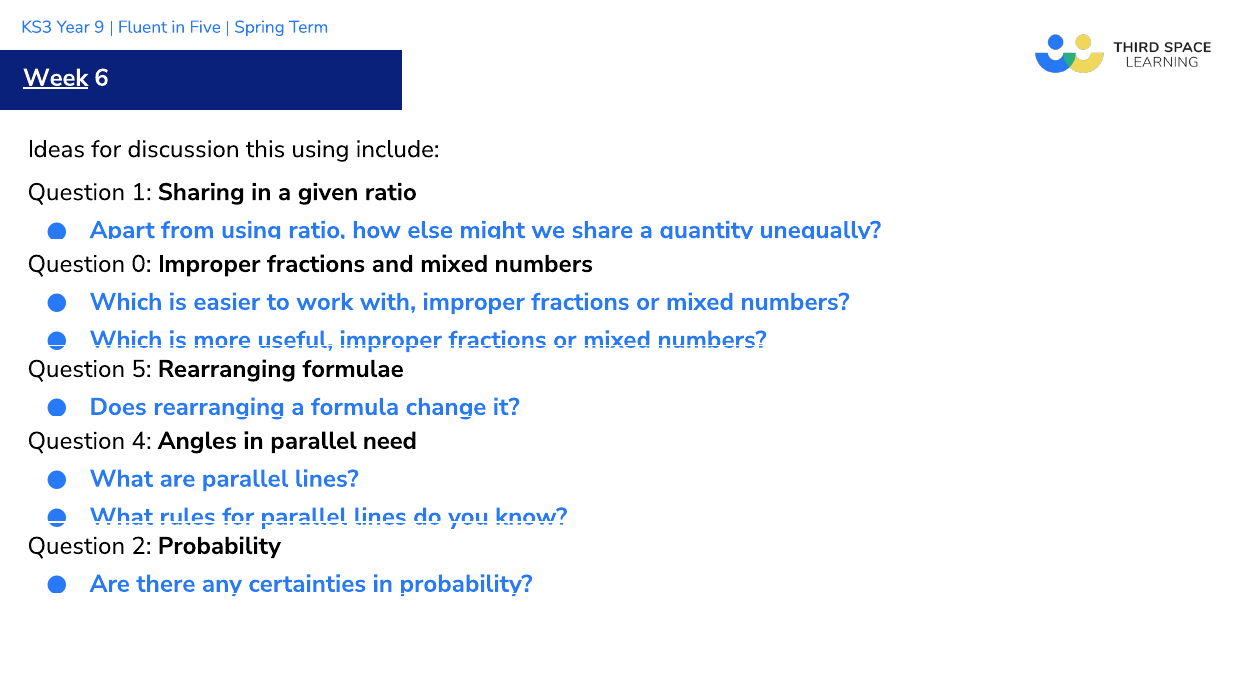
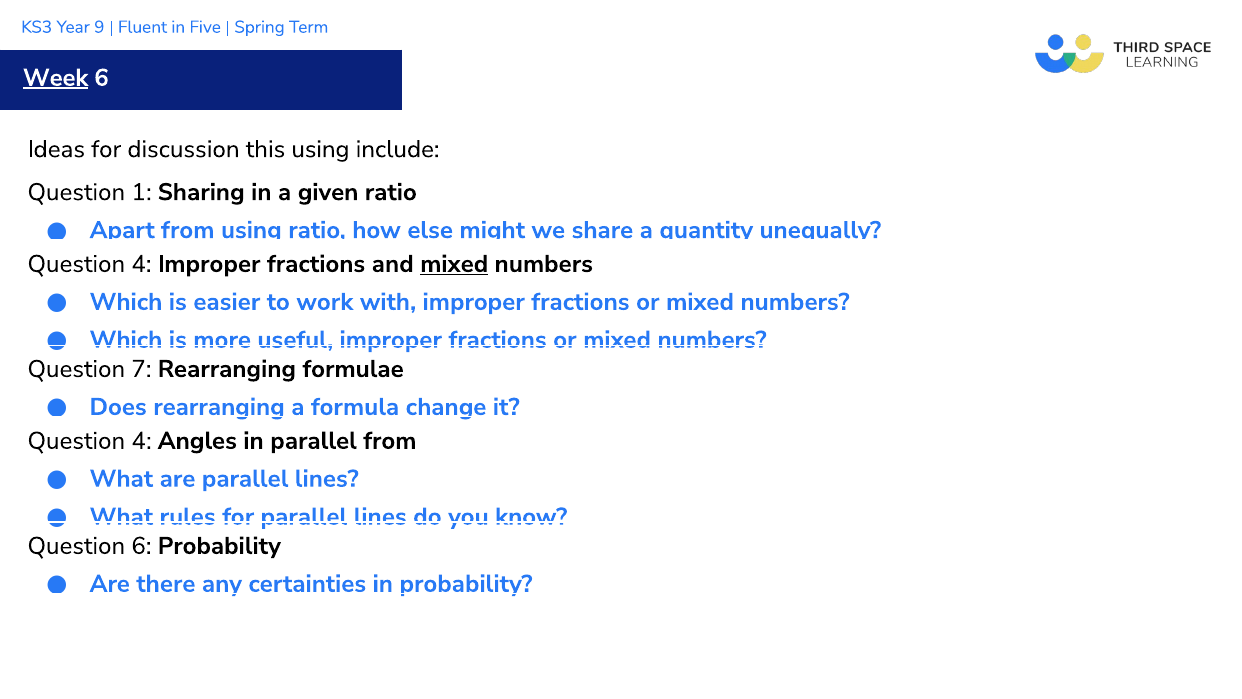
0 at (141, 264): 0 -> 4
mixed at (454, 264) underline: none -> present
5: 5 -> 7
parallel need: need -> from
Question 2: 2 -> 6
